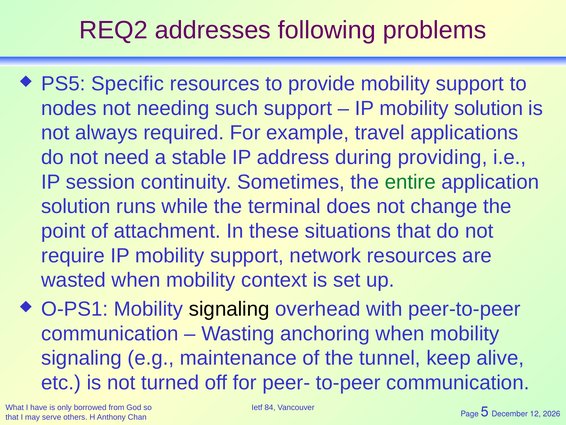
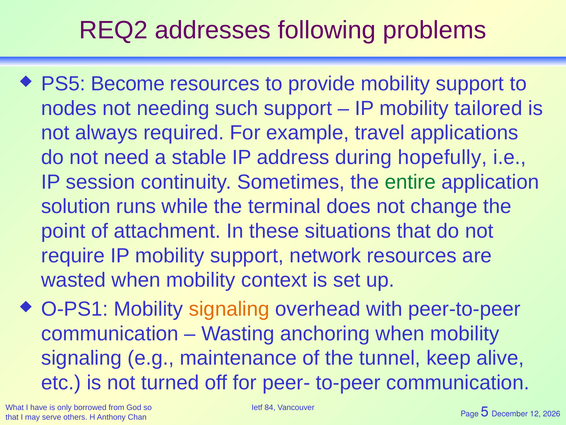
Specific: Specific -> Become
mobility solution: solution -> tailored
providing: providing -> hopefully
signaling at (229, 309) colour: black -> orange
